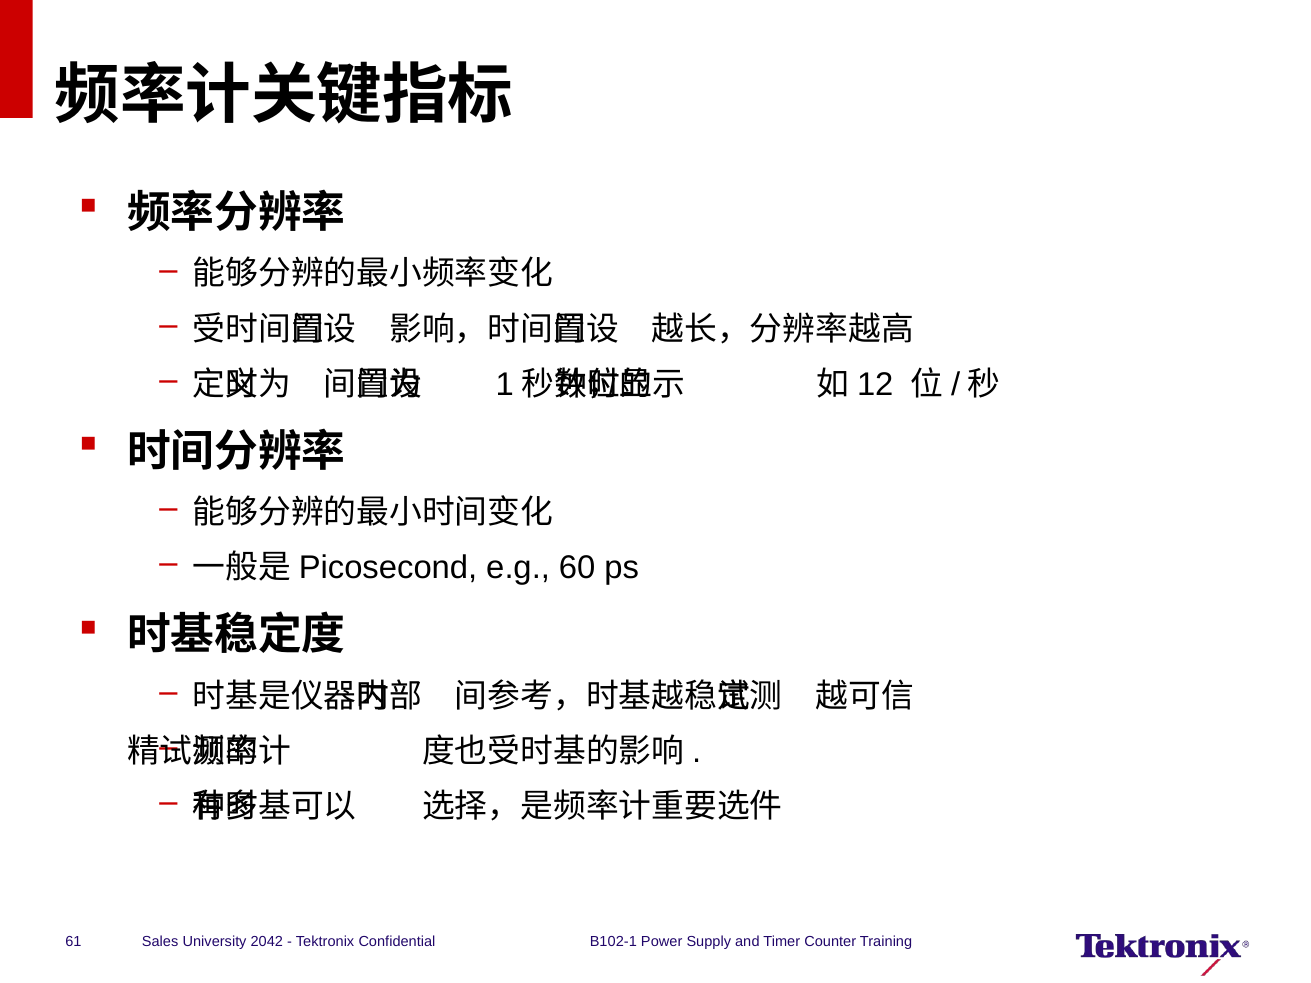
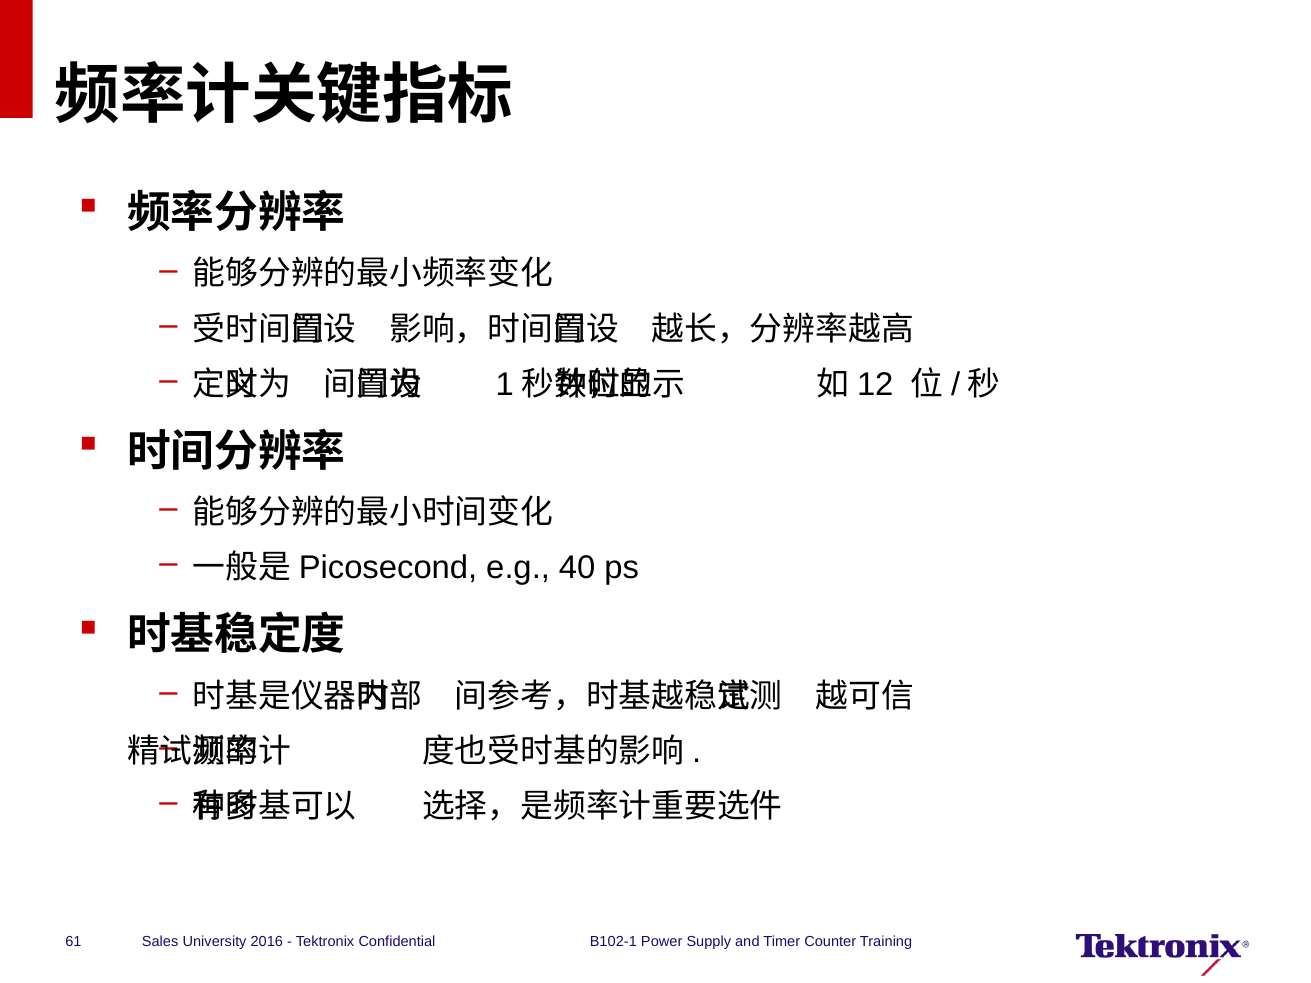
60: 60 -> 40
2042: 2042 -> 2016
